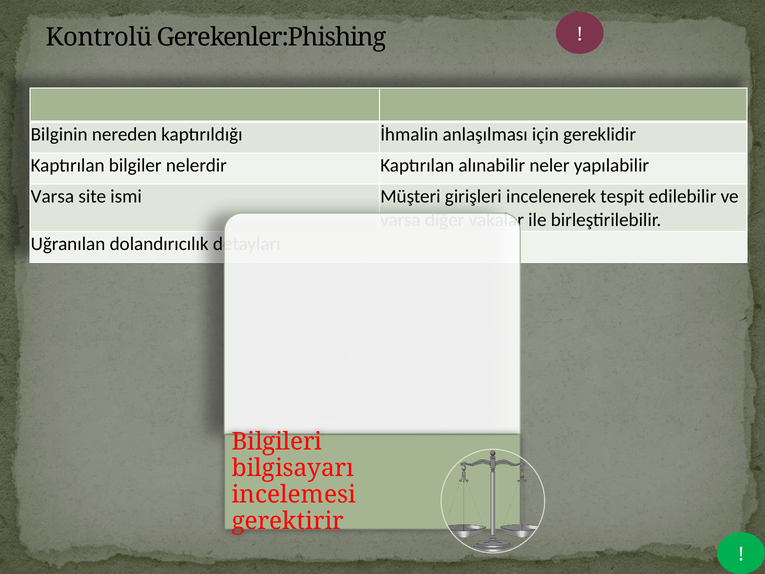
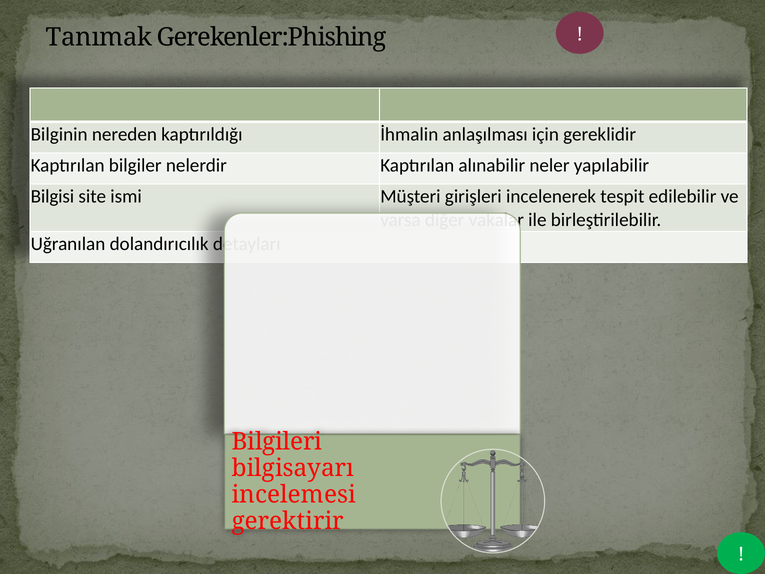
Kontrolü: Kontrolü -> Tanımak
Varsa at (52, 197): Varsa -> Bilgisi
